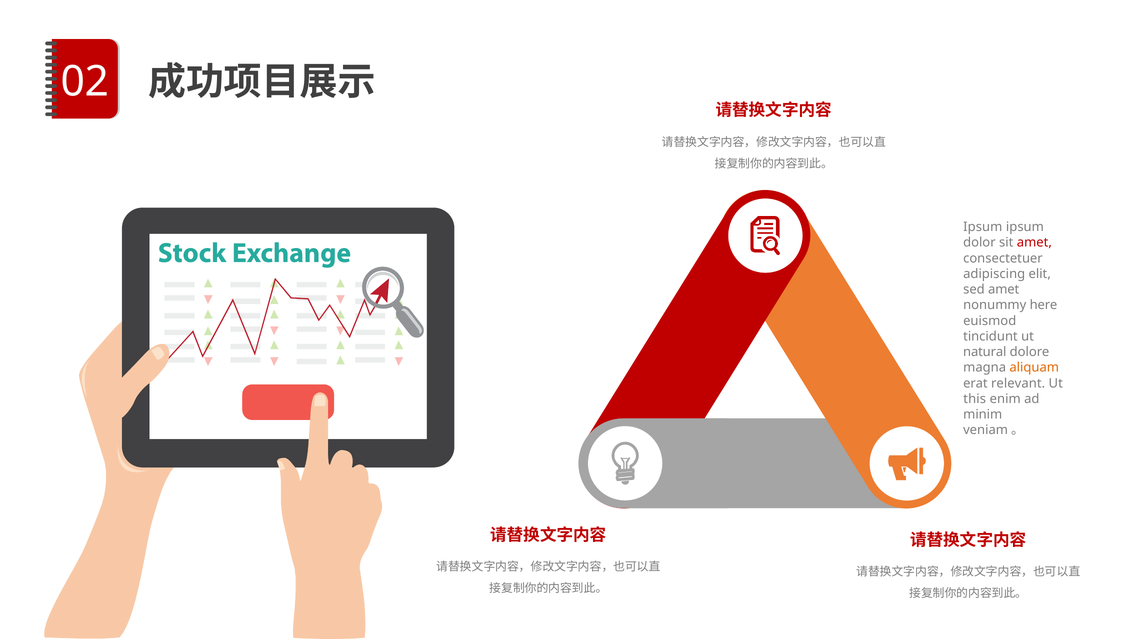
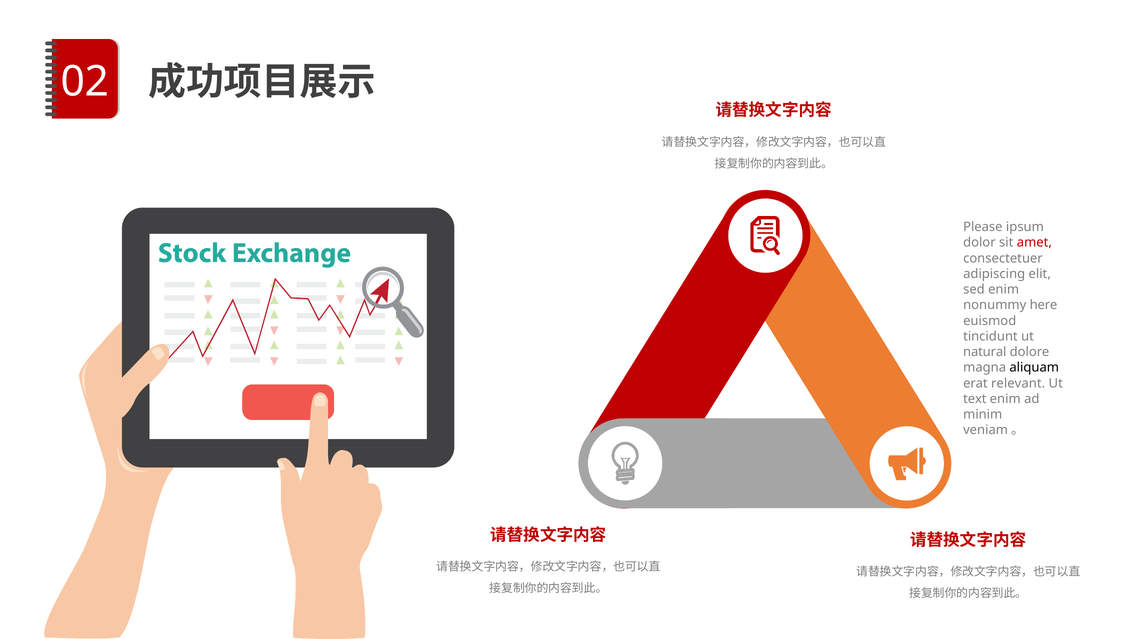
Ipsum at (983, 227): Ipsum -> Please
sed amet: amet -> enim
aliquam colour: orange -> black
this: this -> text
